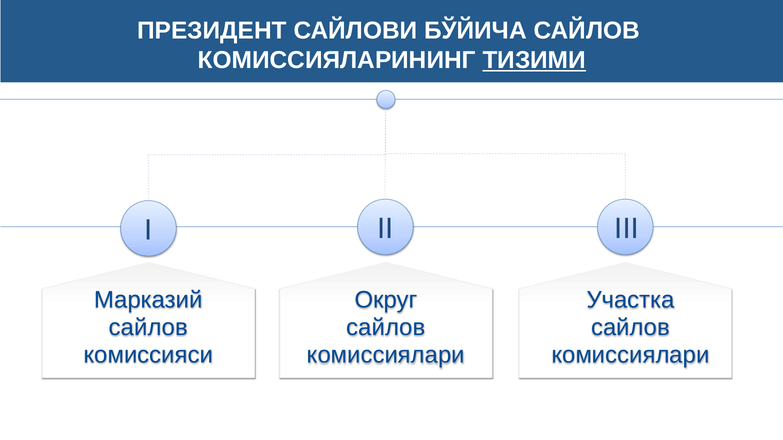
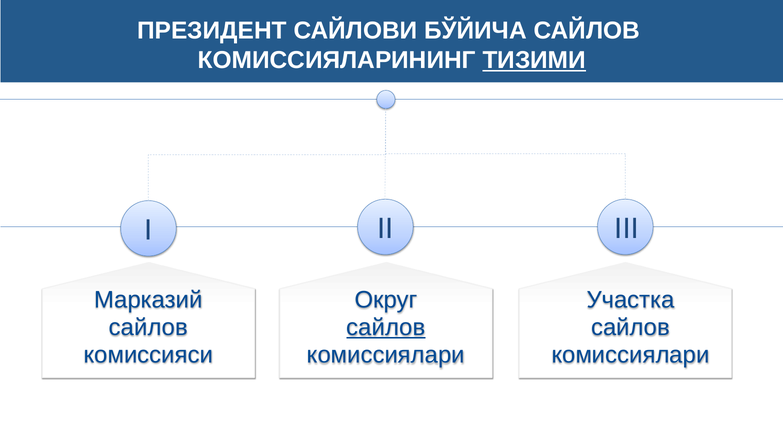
сайлов at (386, 328) underline: none -> present
